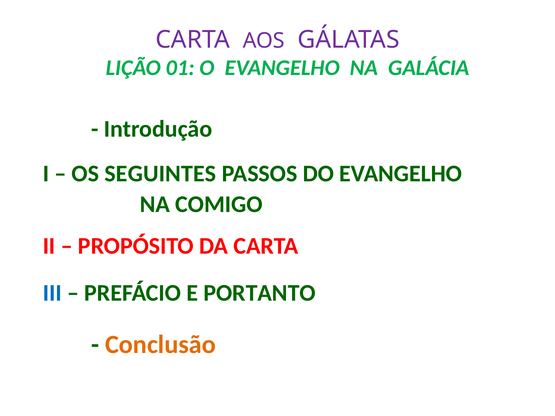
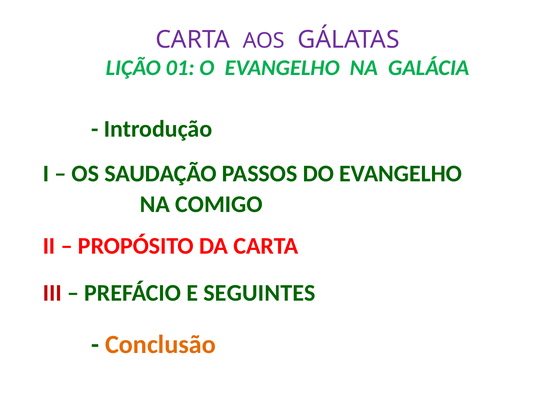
SEGUINTES: SEGUINTES -> SAUDAÇÃO
III colour: blue -> red
PORTANTO: PORTANTO -> SEGUINTES
